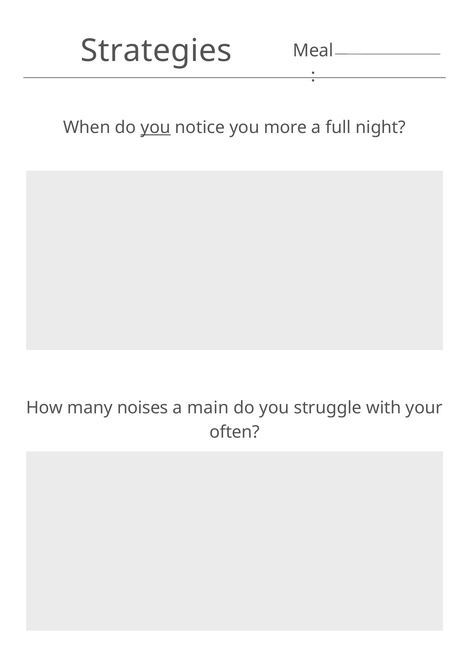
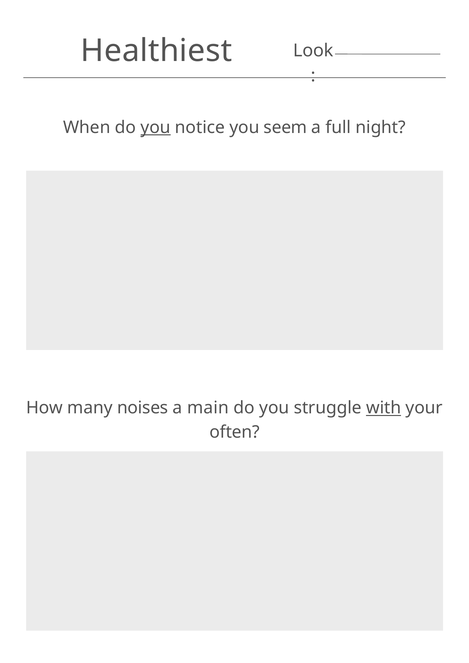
Strategies: Strategies -> Healthiest
Meal: Meal -> Look
more: more -> seem
with underline: none -> present
